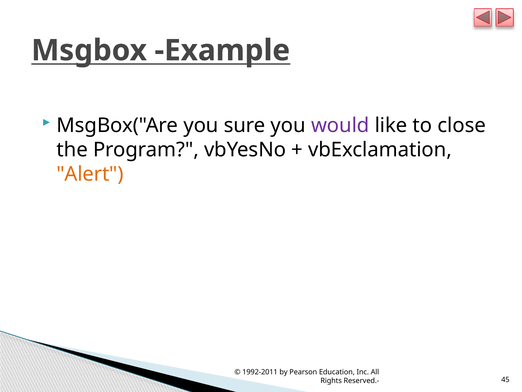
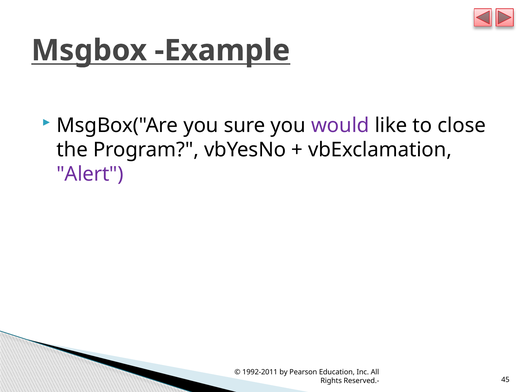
Alert colour: orange -> purple
